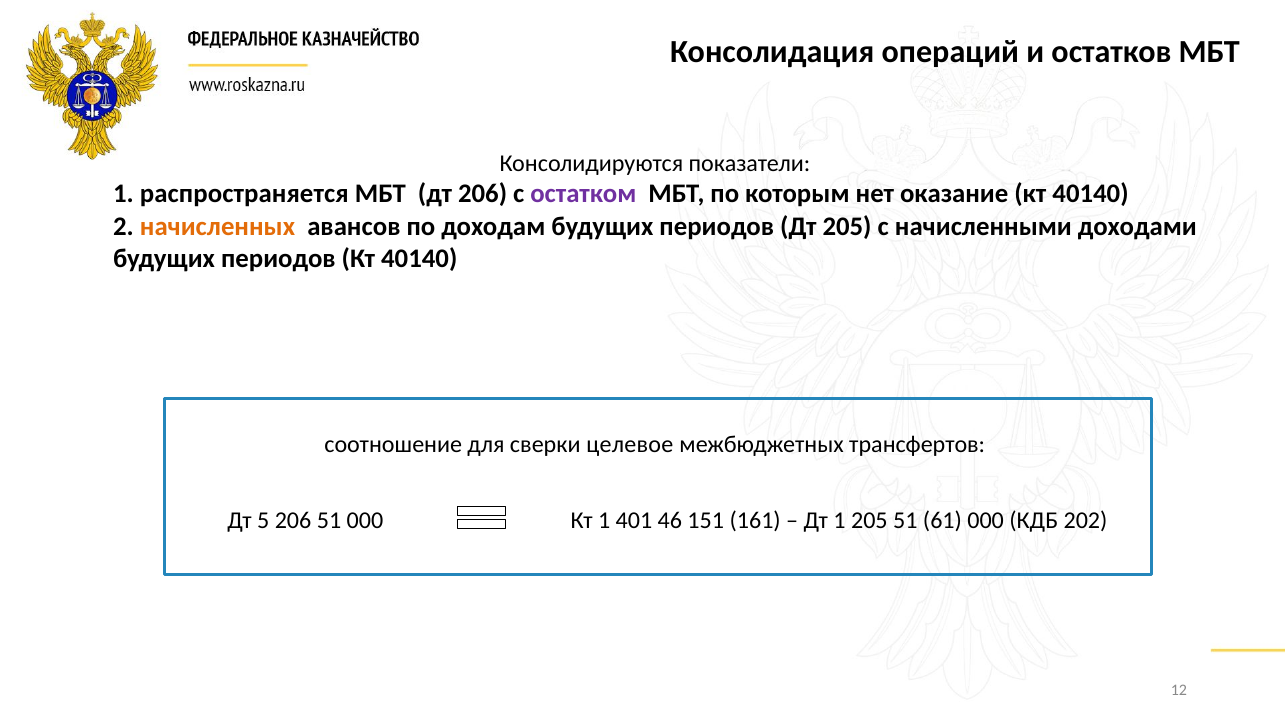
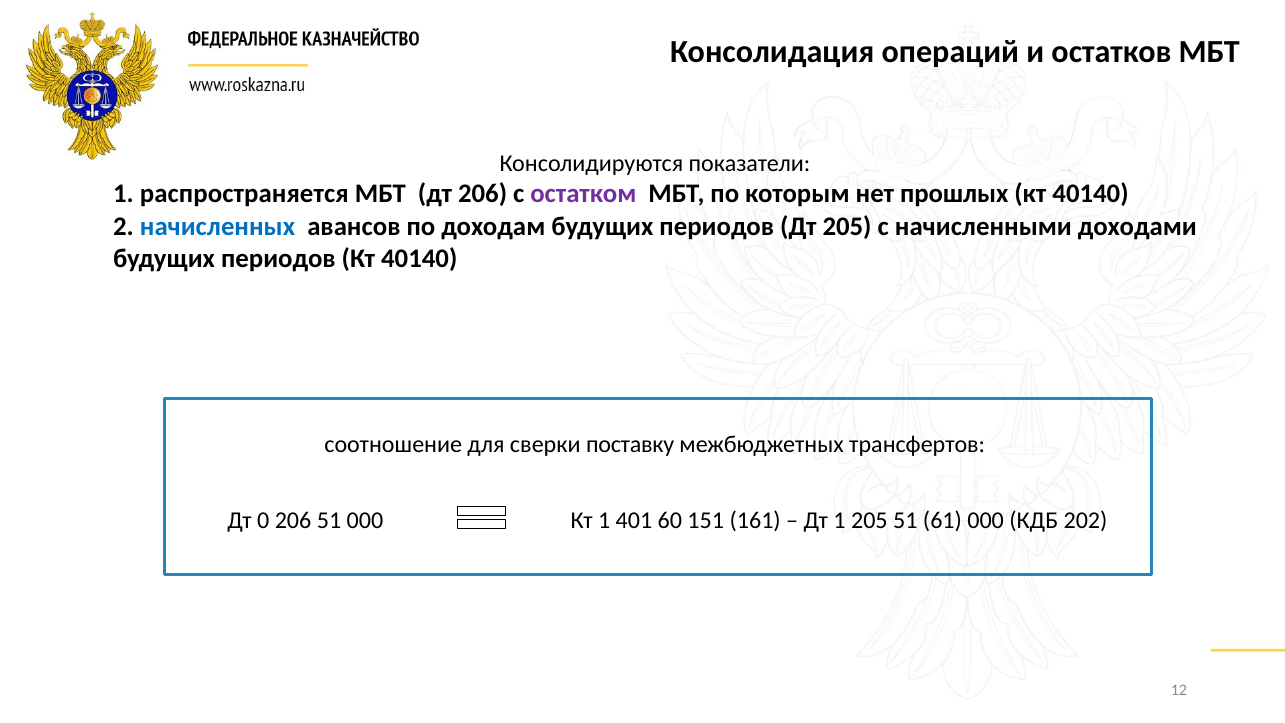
оказание: оказание -> прошлых
начисленных colour: orange -> blue
целевое: целевое -> поставку
5: 5 -> 0
46: 46 -> 60
